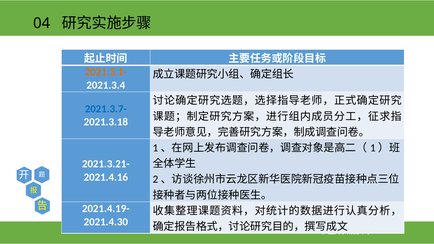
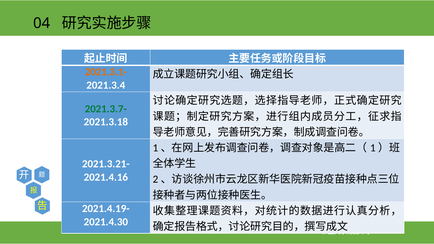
2021.3.7- colour: blue -> green
